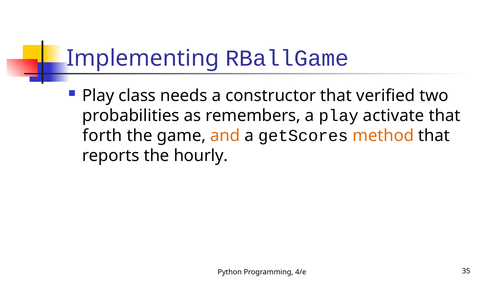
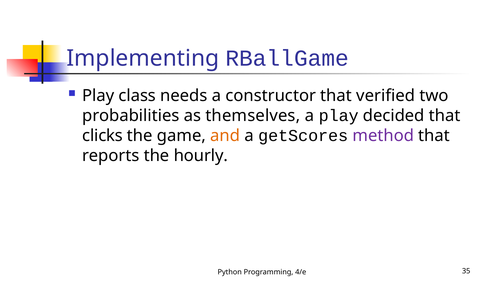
remembers: remembers -> themselves
activate: activate -> decided
forth: forth -> clicks
method colour: orange -> purple
